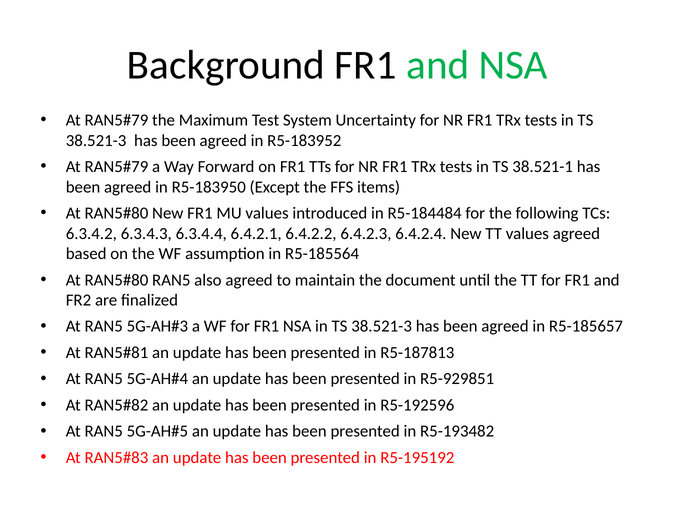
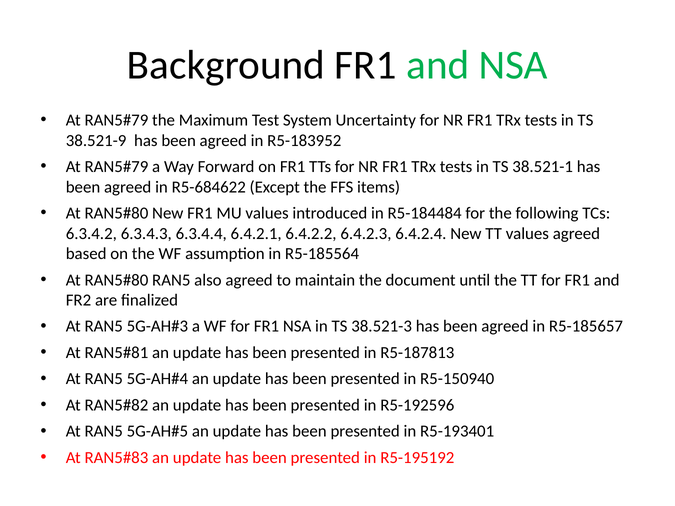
38.521-3 at (96, 141): 38.521-3 -> 38.521-9
R5-183950: R5-183950 -> R5-684622
R5-929851: R5-929851 -> R5-150940
R5-193482: R5-193482 -> R5-193401
